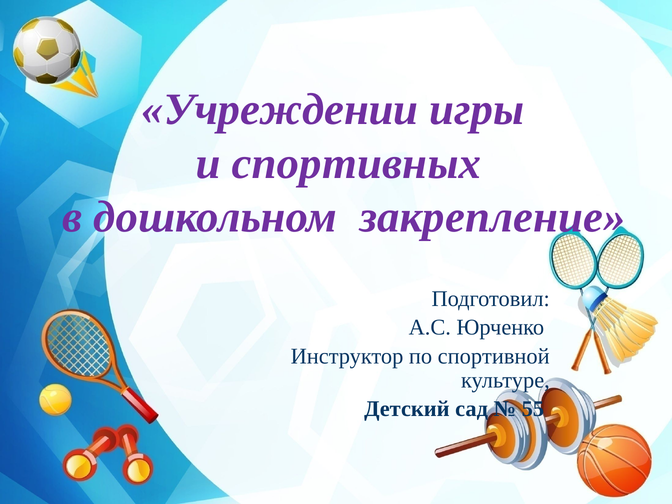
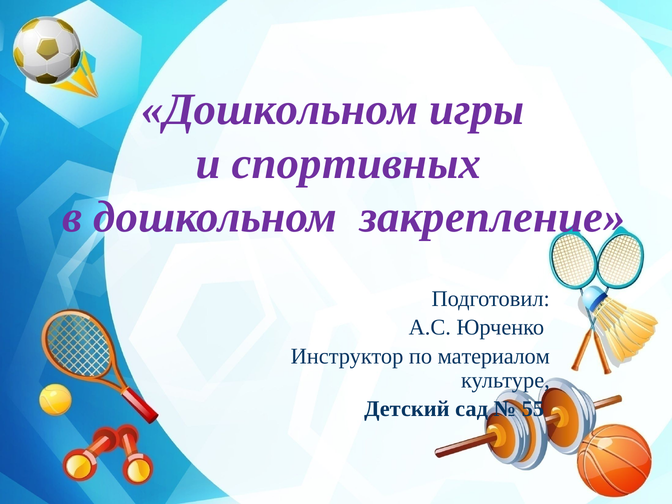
Учреждении at (280, 109): Учреждении -> Дошкольном
спортивной: спортивной -> материалом
